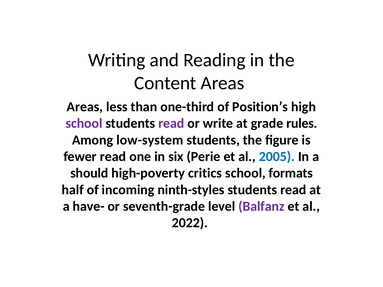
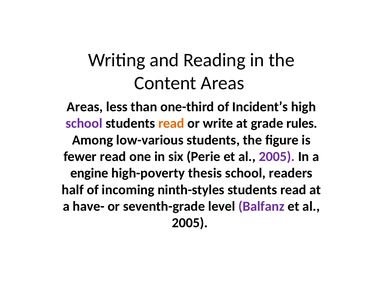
Position’s: Position’s -> Incident’s
read at (171, 124) colour: purple -> orange
low-system: low-system -> low-various
2005 at (277, 157) colour: blue -> purple
should: should -> engine
critics: critics -> thesis
formats: formats -> readers
2022 at (190, 223): 2022 -> 2005
